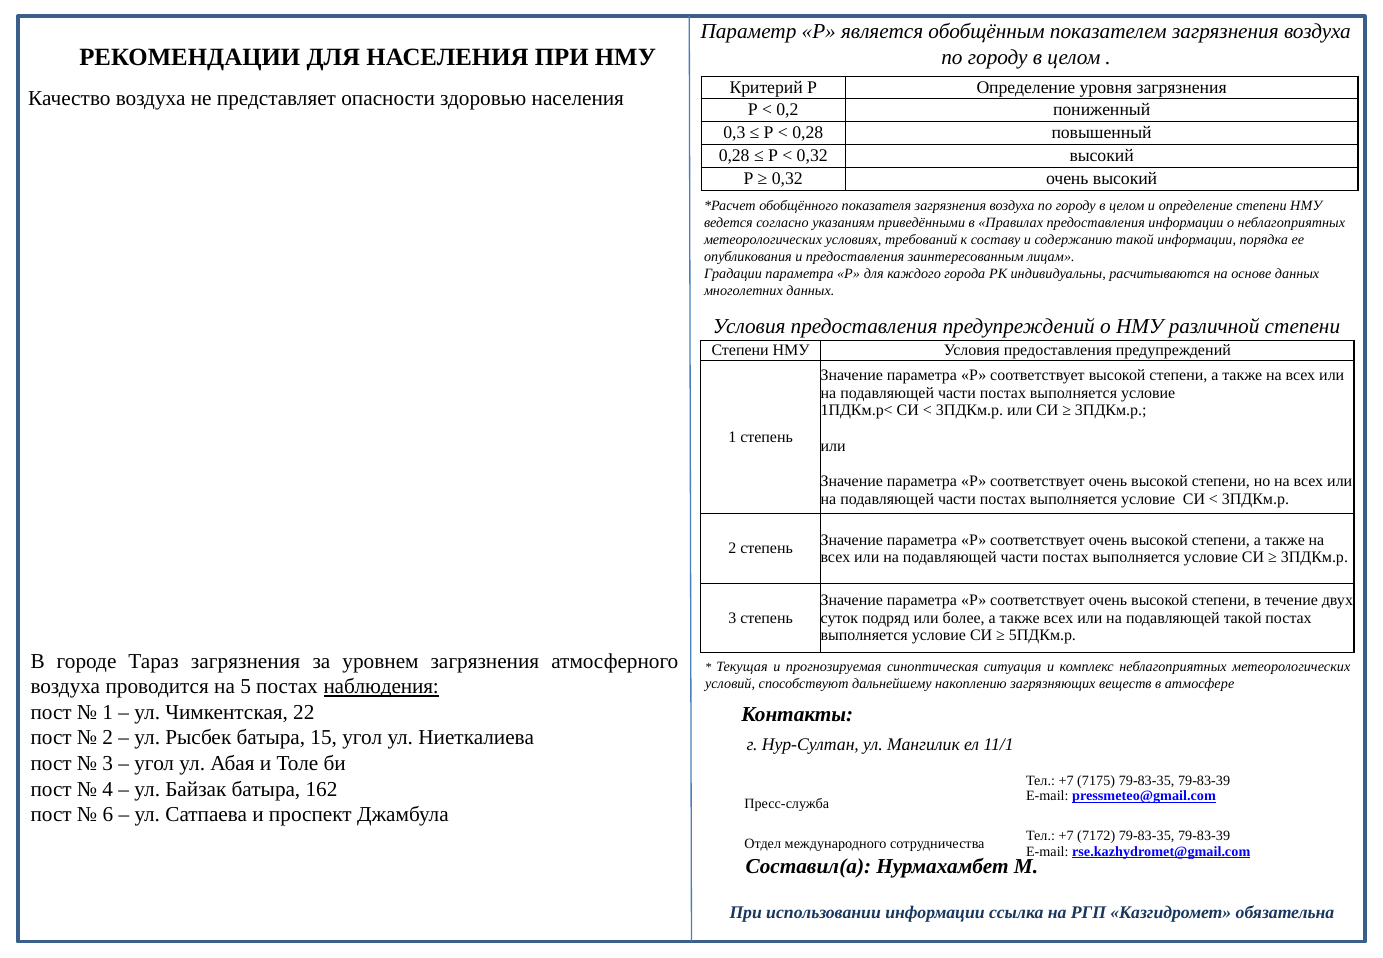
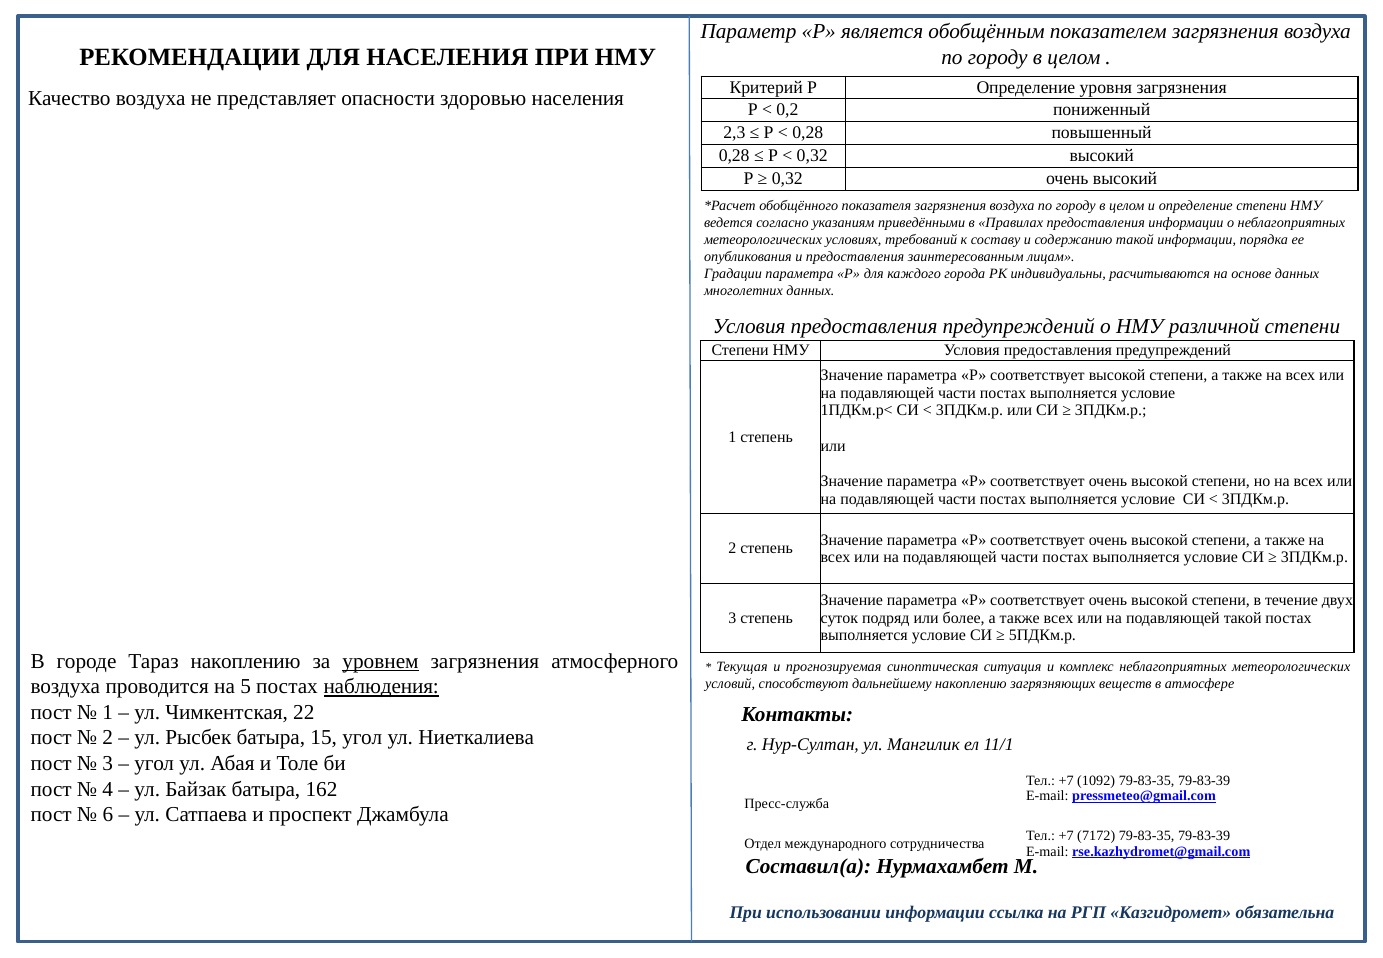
0,3: 0,3 -> 2,3
Тараз загрязнения: загрязнения -> накоплению
уровнем underline: none -> present
7175: 7175 -> 1092
